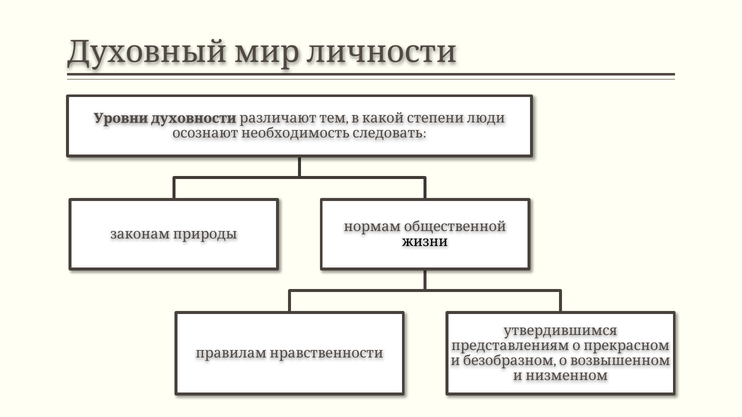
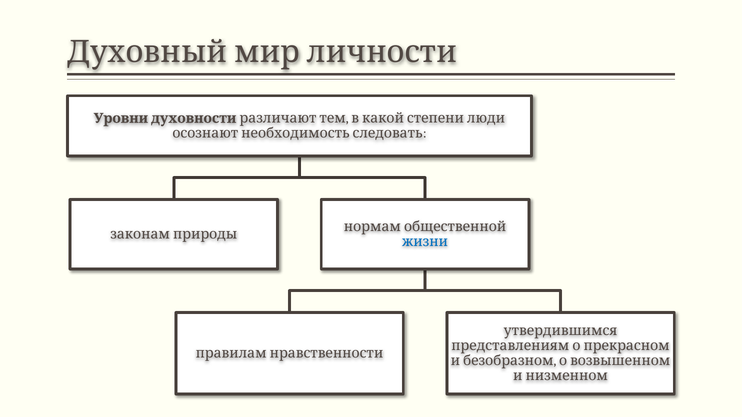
жизни colour: black -> blue
